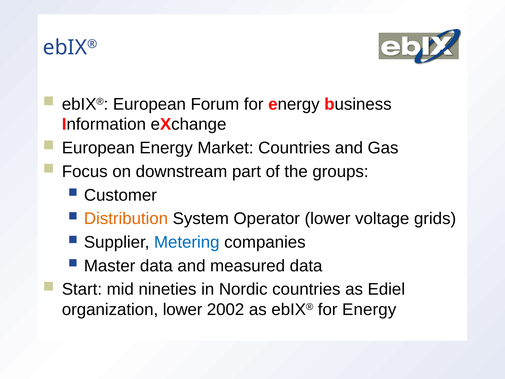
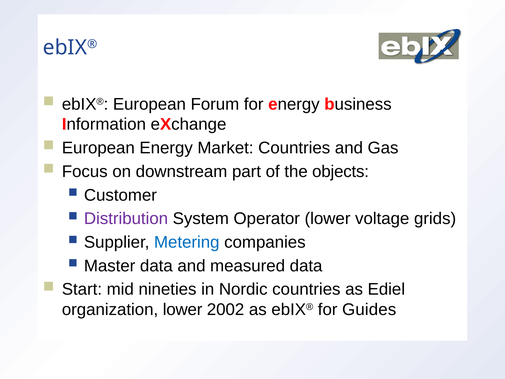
groups: groups -> objects
Distribution colour: orange -> purple
ebIX® for Energy: Energy -> Guides
